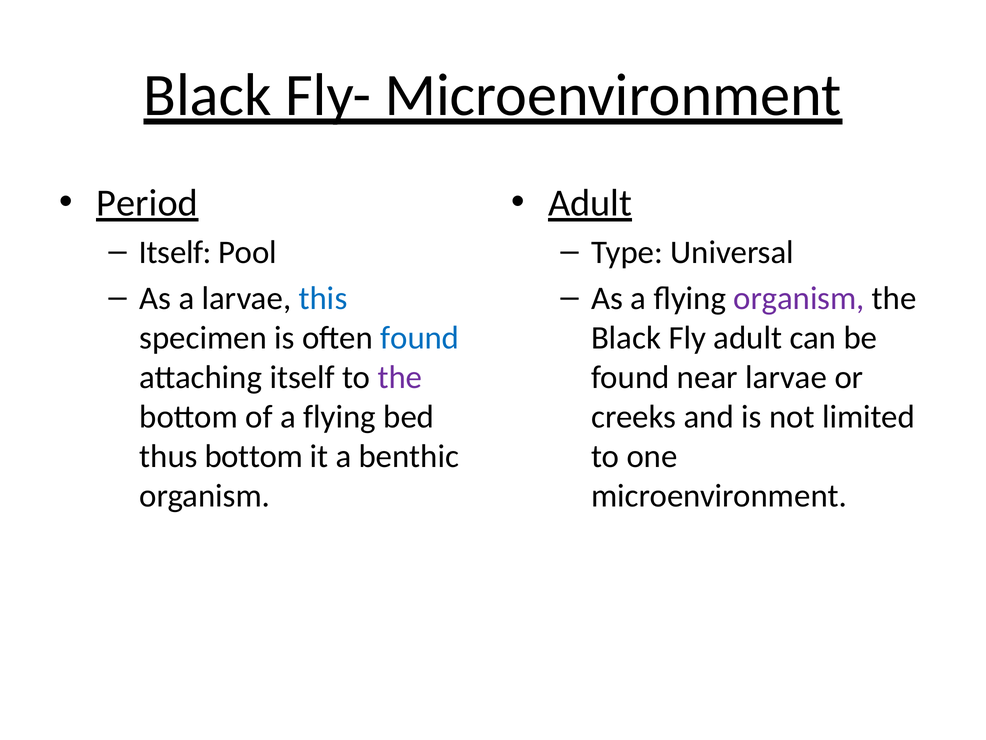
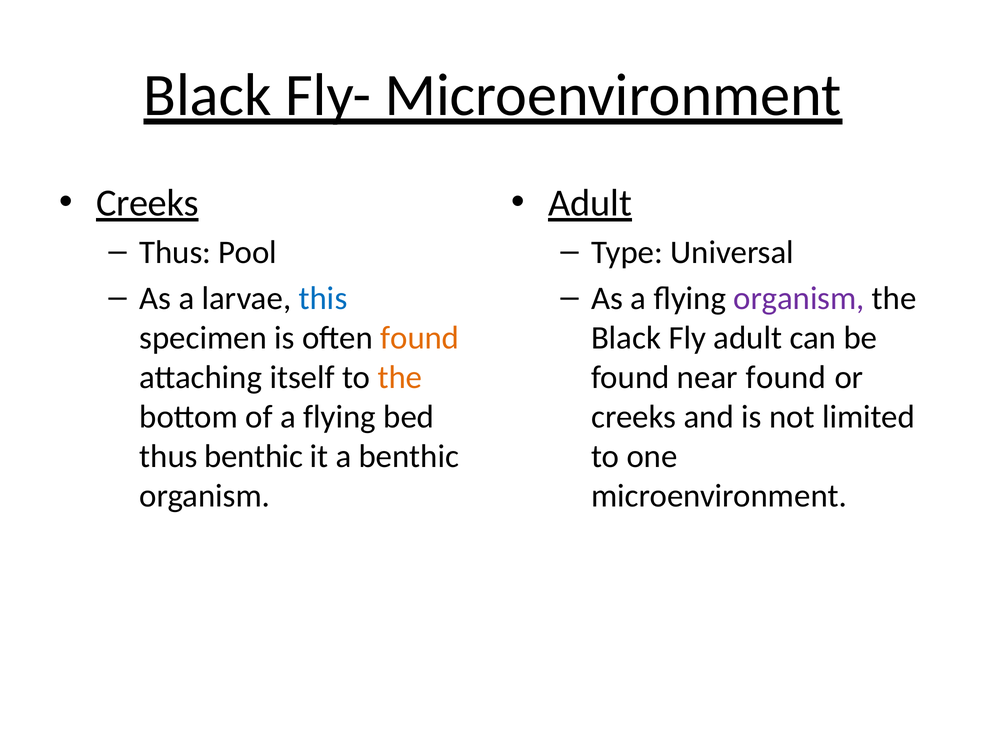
Period at (147, 203): Period -> Creeks
Itself at (175, 252): Itself -> Thus
found at (420, 338) colour: blue -> orange
the at (400, 377) colour: purple -> orange
near larvae: larvae -> found
thus bottom: bottom -> benthic
